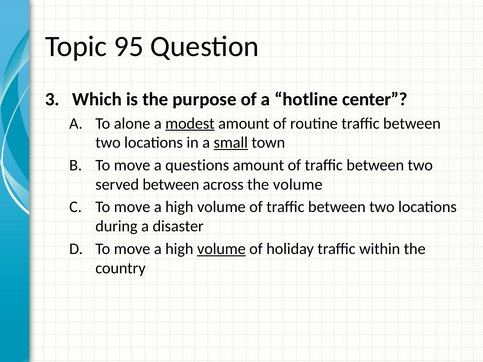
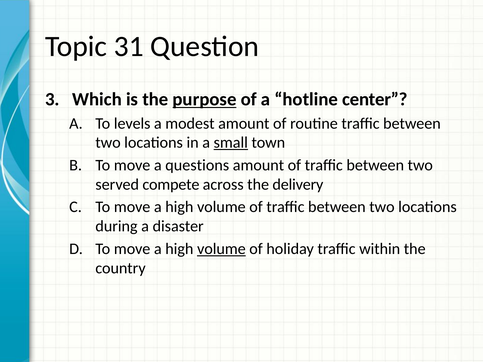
95: 95 -> 31
purpose underline: none -> present
alone: alone -> levels
modest underline: present -> none
served between: between -> compete
the volume: volume -> delivery
